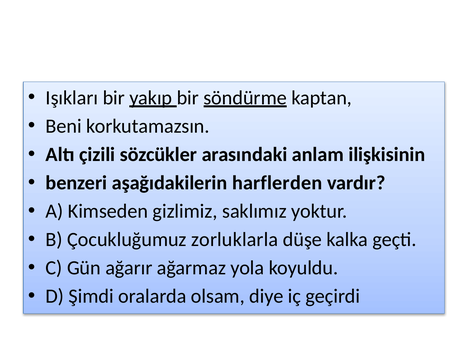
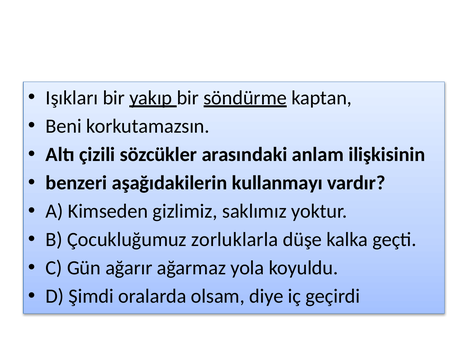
harflerden: harflerden -> kullanmayı
